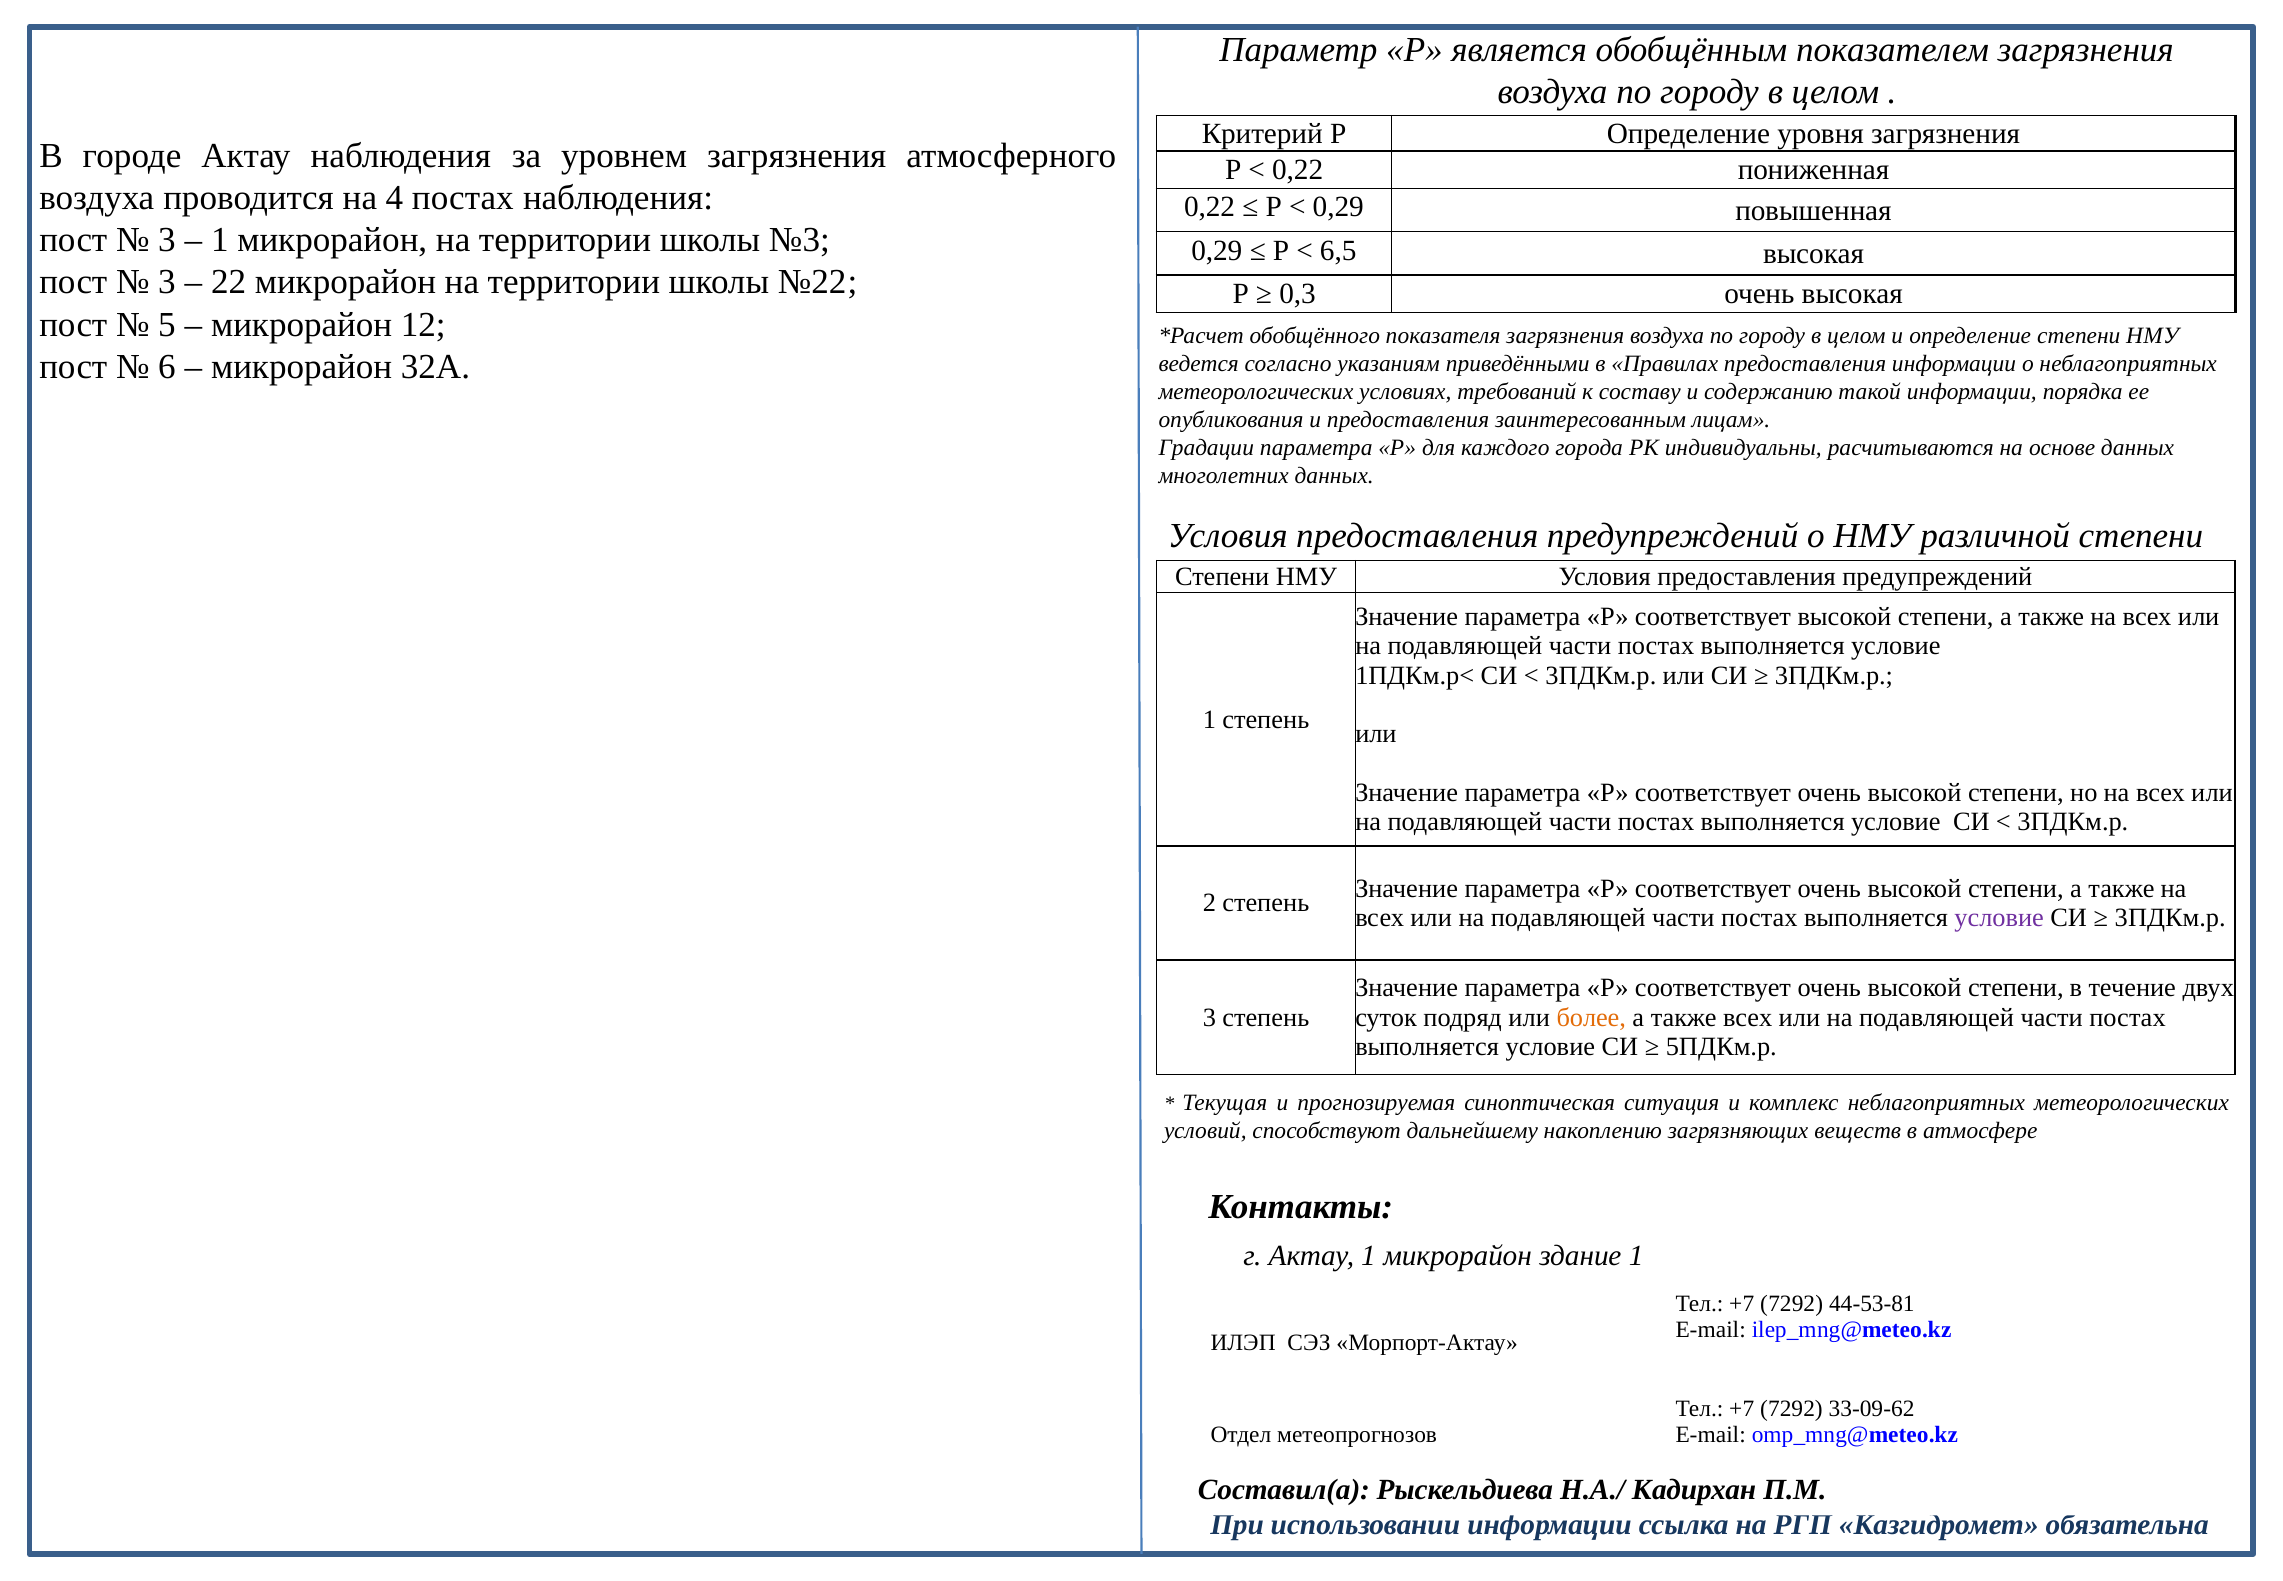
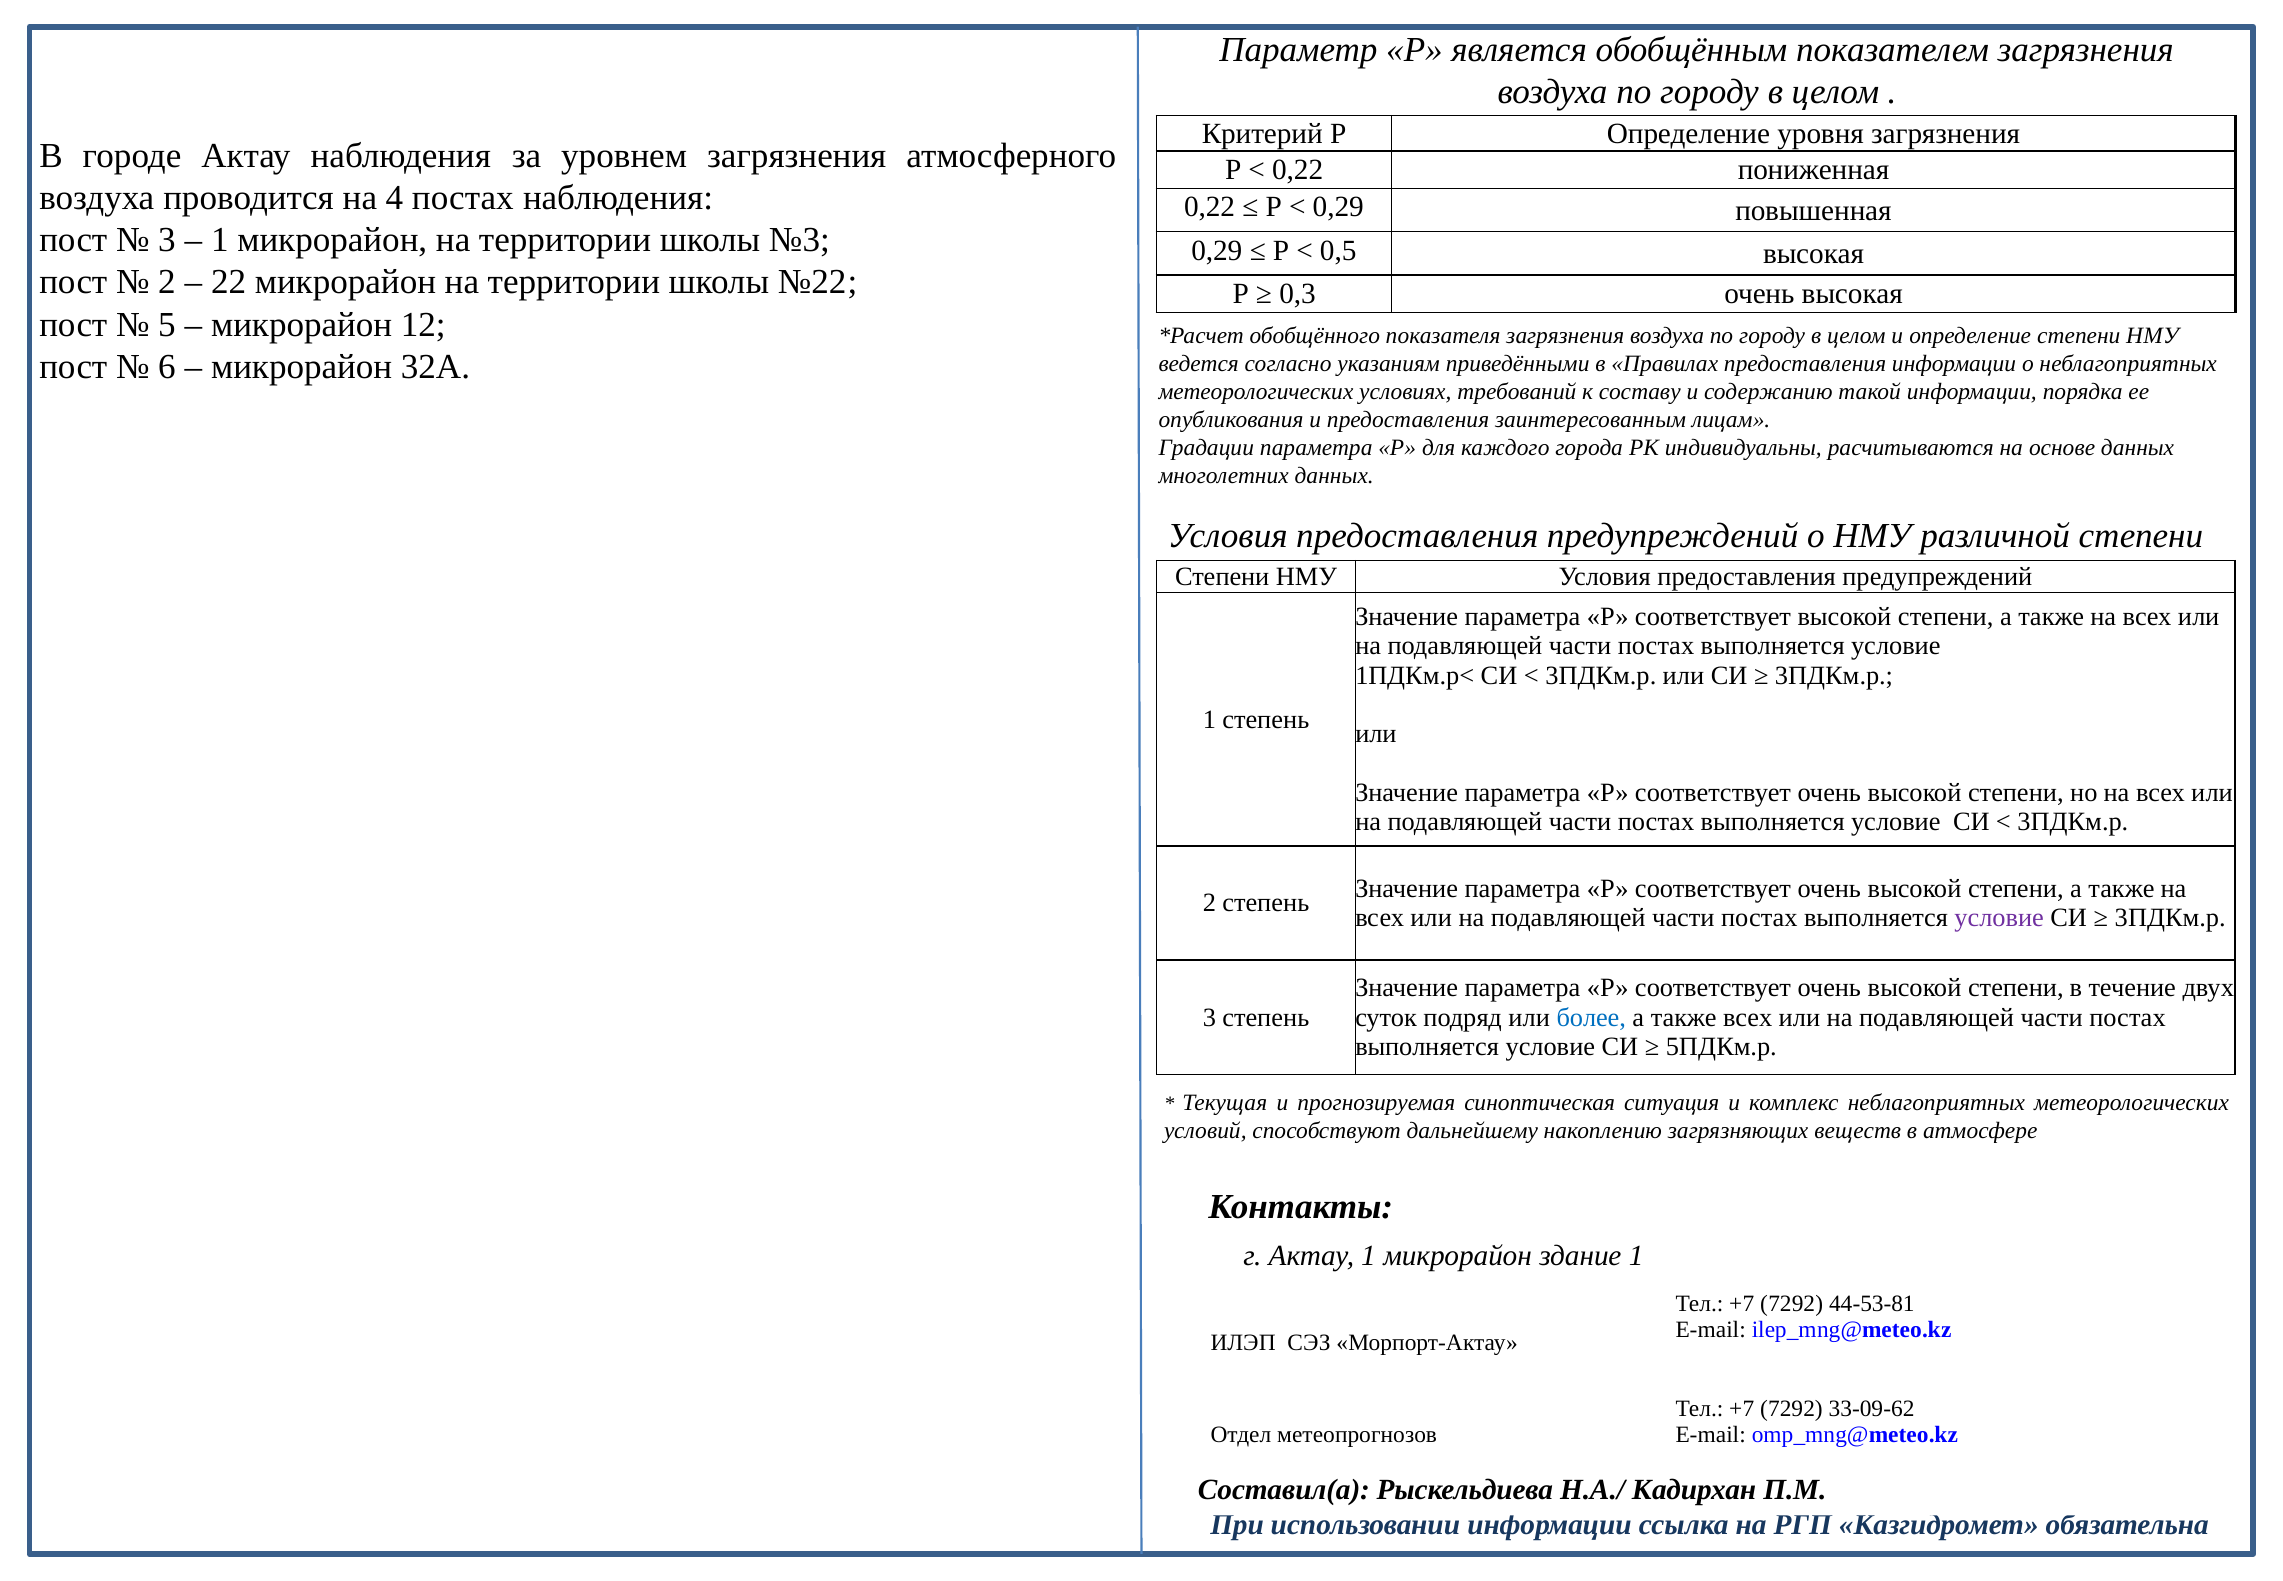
6,5: 6,5 -> 0,5
3 at (167, 282): 3 -> 2
более colour: orange -> blue
